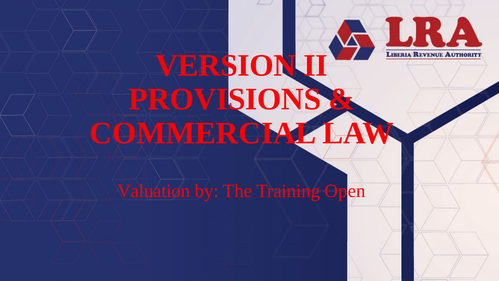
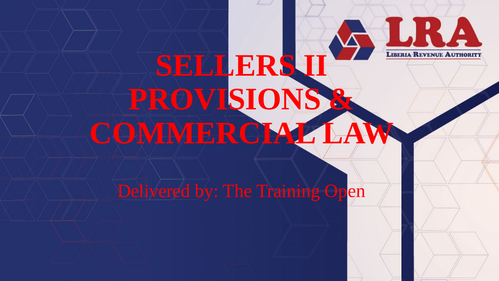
VERSION: VERSION -> SELLERS
Valuation: Valuation -> Delivered
